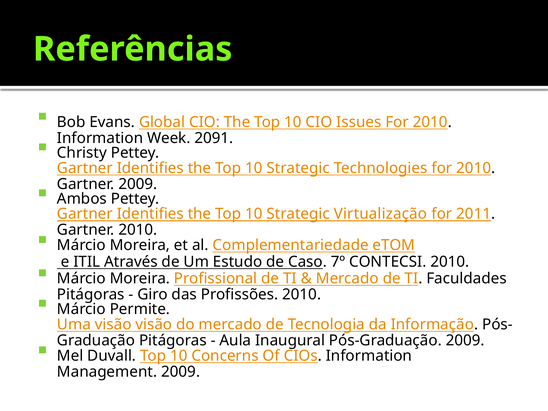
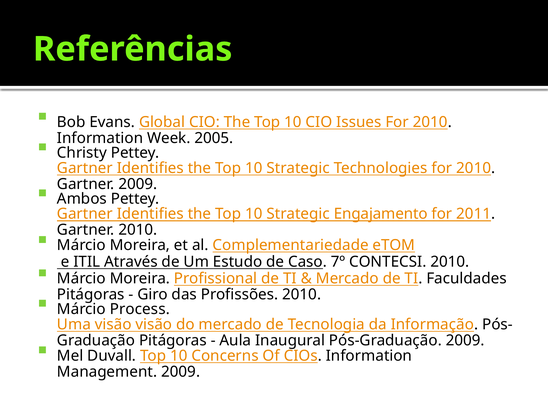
2091: 2091 -> 2005
Virtualização: Virtualização -> Engajamento
Permite: Permite -> Process
